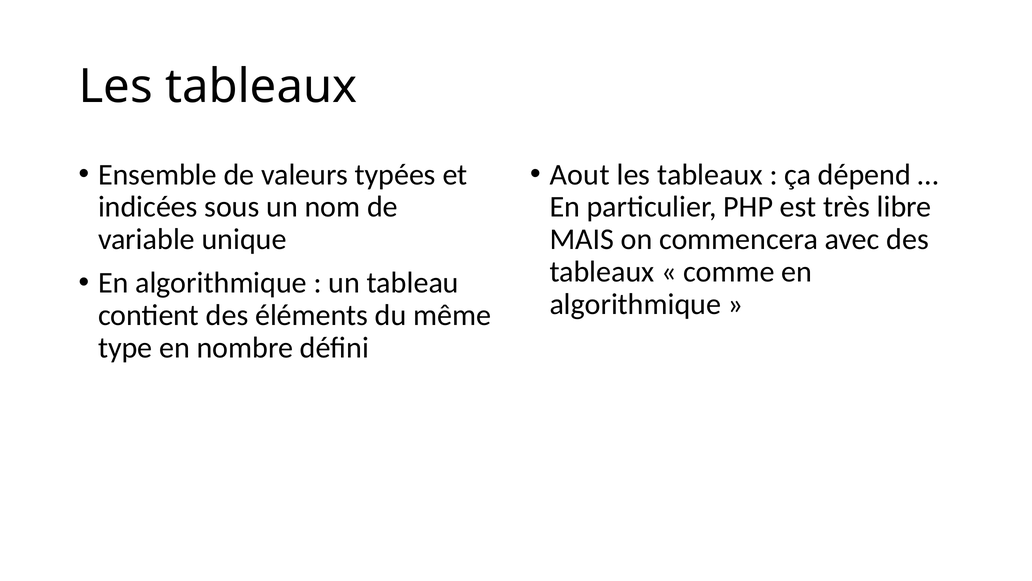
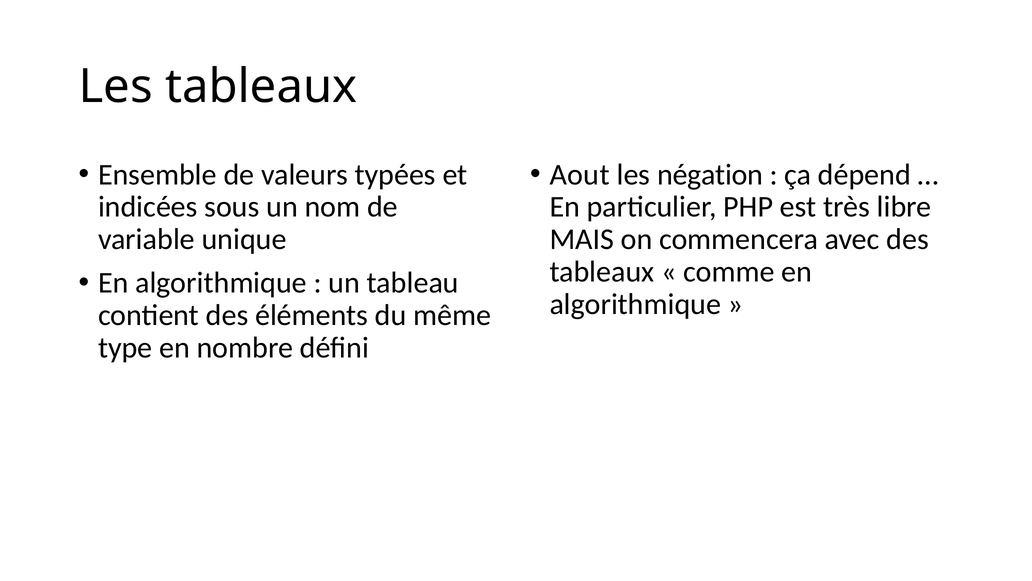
tableaux at (710, 174): tableaux -> négation
